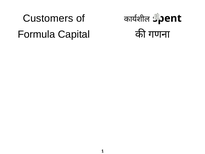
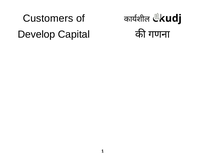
spent: spent -> ekudj
Formula: Formula -> Develop
